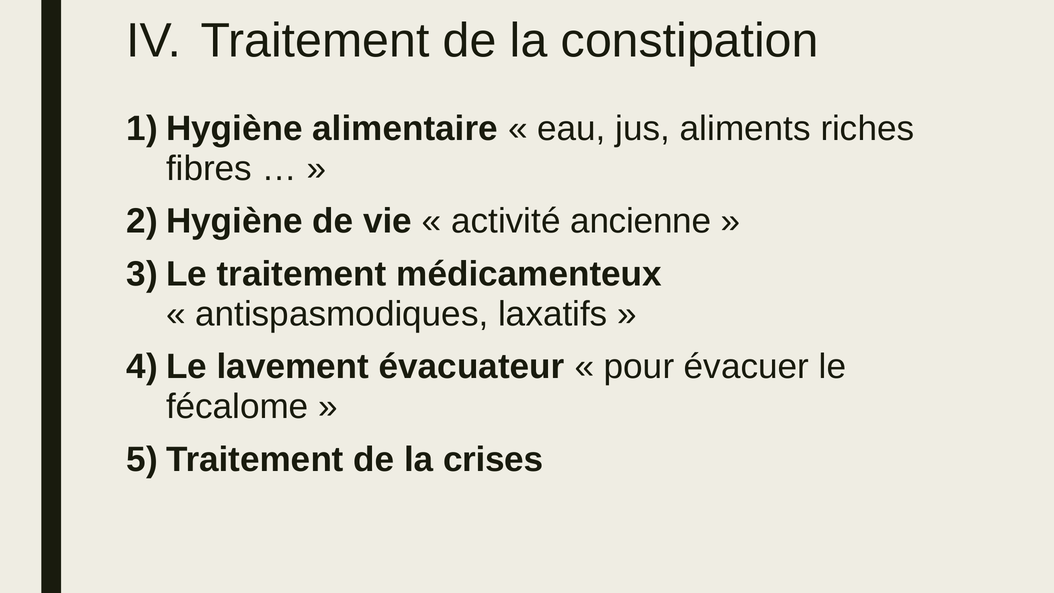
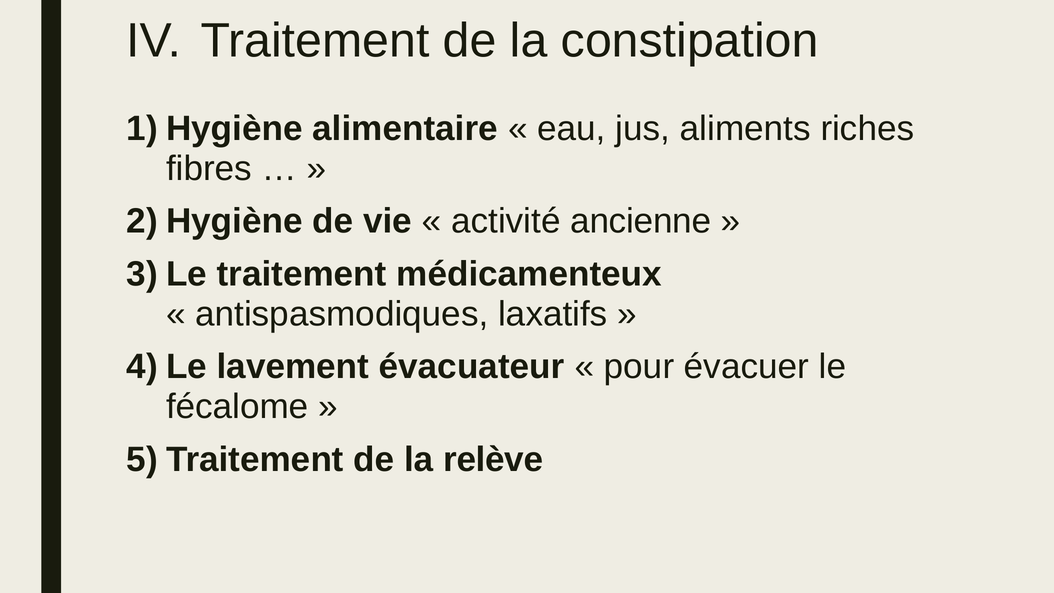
crises: crises -> relève
